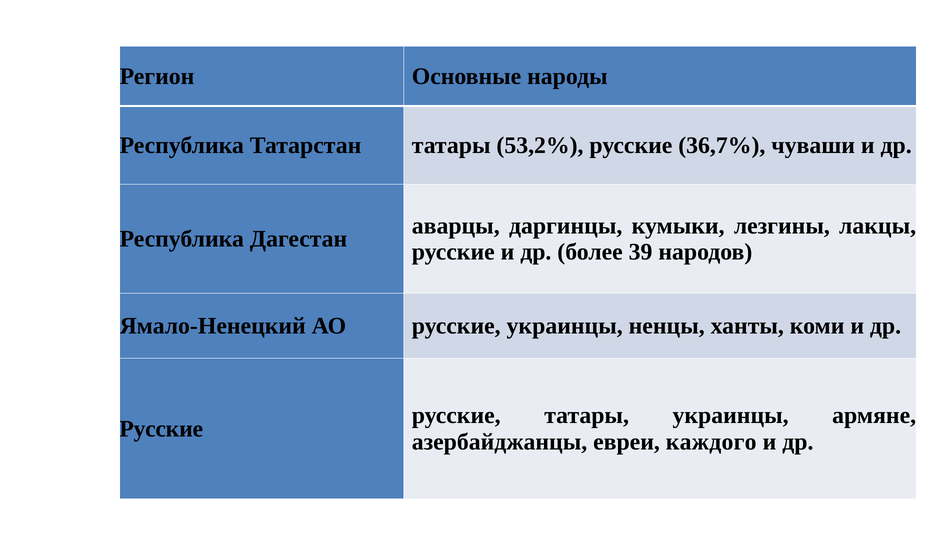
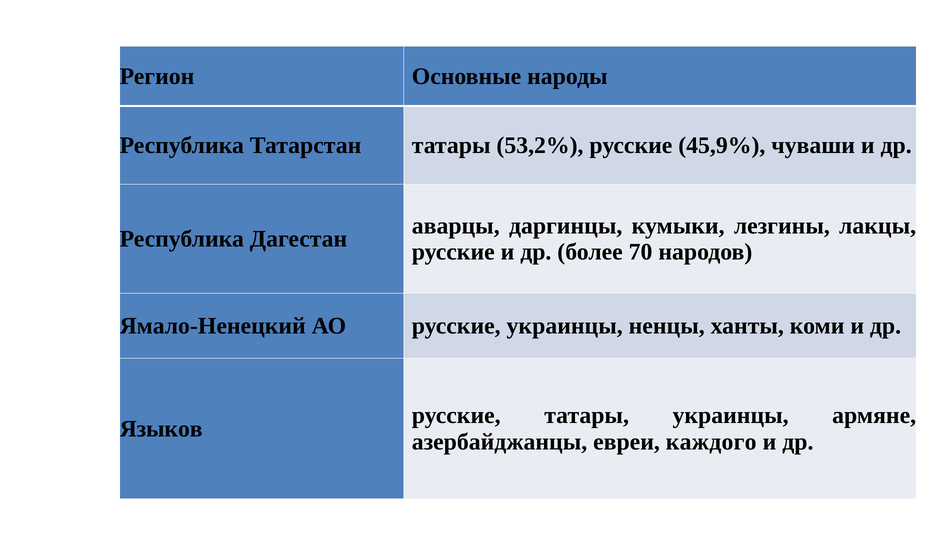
36,7%: 36,7% -> 45,9%
39: 39 -> 70
Русские at (161, 429): Русские -> Языков
